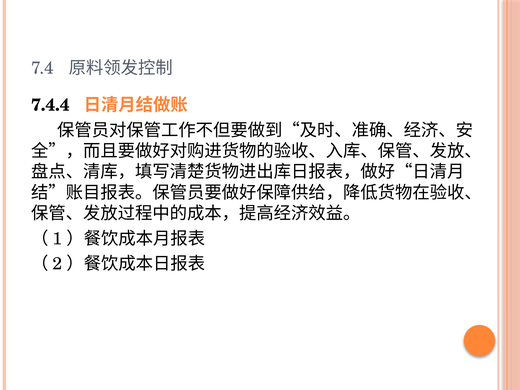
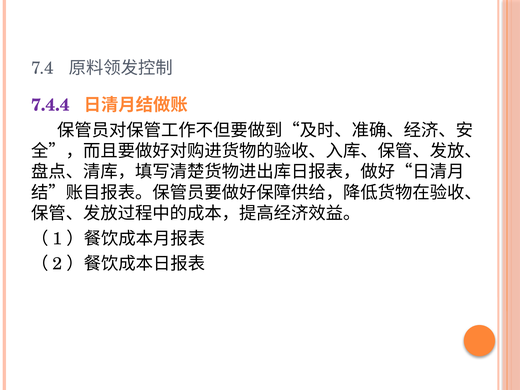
7.4.4 colour: black -> purple
